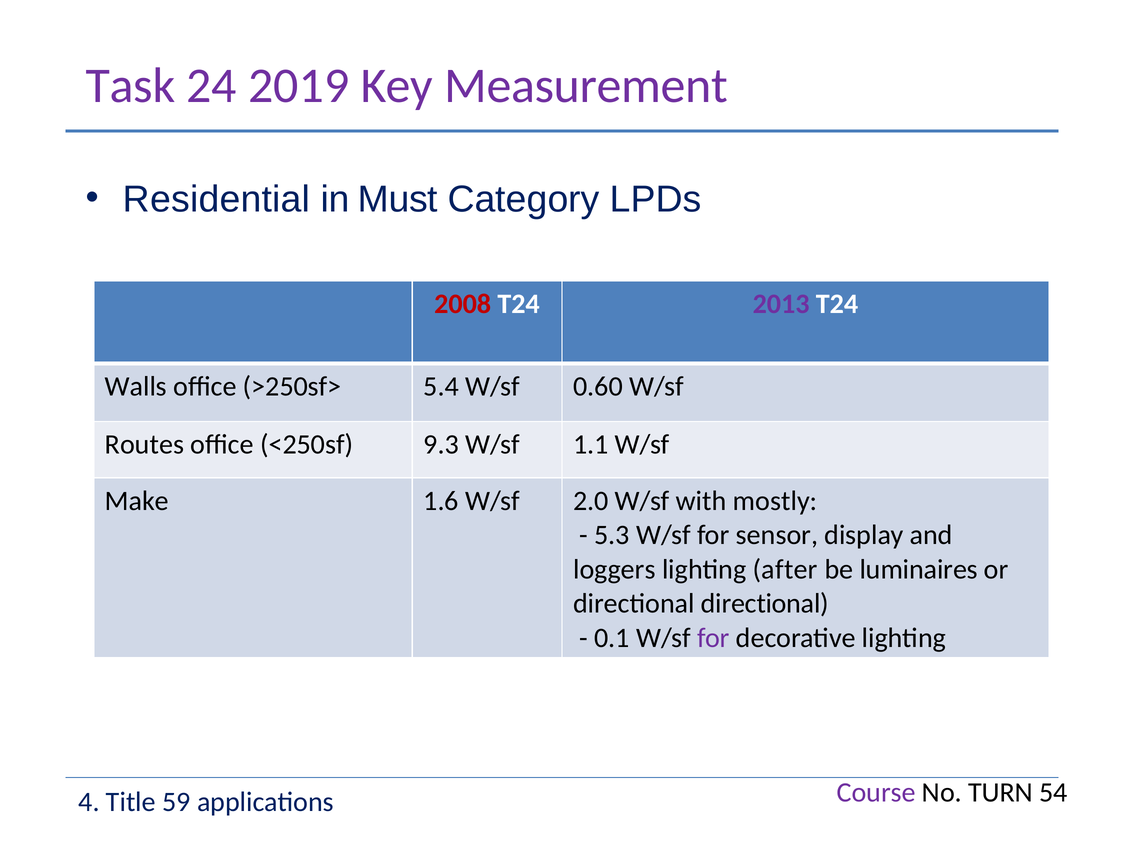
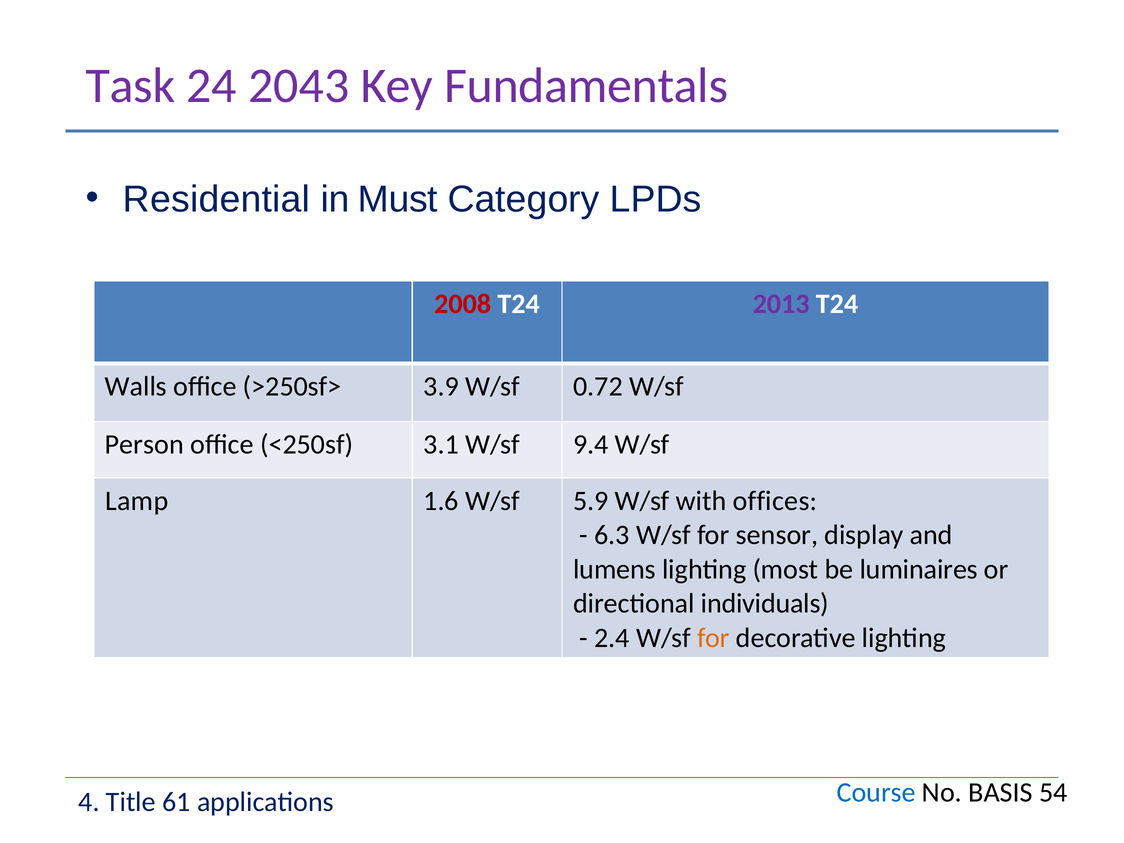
2019: 2019 -> 2043
Measurement: Measurement -> Fundamentals
5.4: 5.4 -> 3.9
0.60: 0.60 -> 0.72
Routes: Routes -> Person
9.3: 9.3 -> 3.1
1.1: 1.1 -> 9.4
Make: Make -> Lamp
2.0: 2.0 -> 5.9
mostly: mostly -> offices
5.3: 5.3 -> 6.3
loggers: loggers -> lumens
after: after -> most
directional directional: directional -> individuals
0.1: 0.1 -> 2.4
for at (713, 638) colour: purple -> orange
Course colour: purple -> blue
TURN: TURN -> BASIS
59: 59 -> 61
